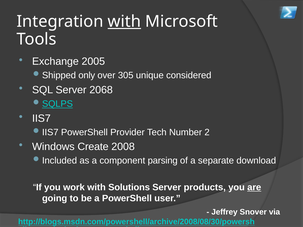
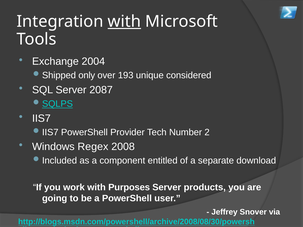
2005: 2005 -> 2004
305: 305 -> 193
2068: 2068 -> 2087
Create: Create -> Regex
parsing: parsing -> entitled
Solutions: Solutions -> Purposes
are underline: present -> none
